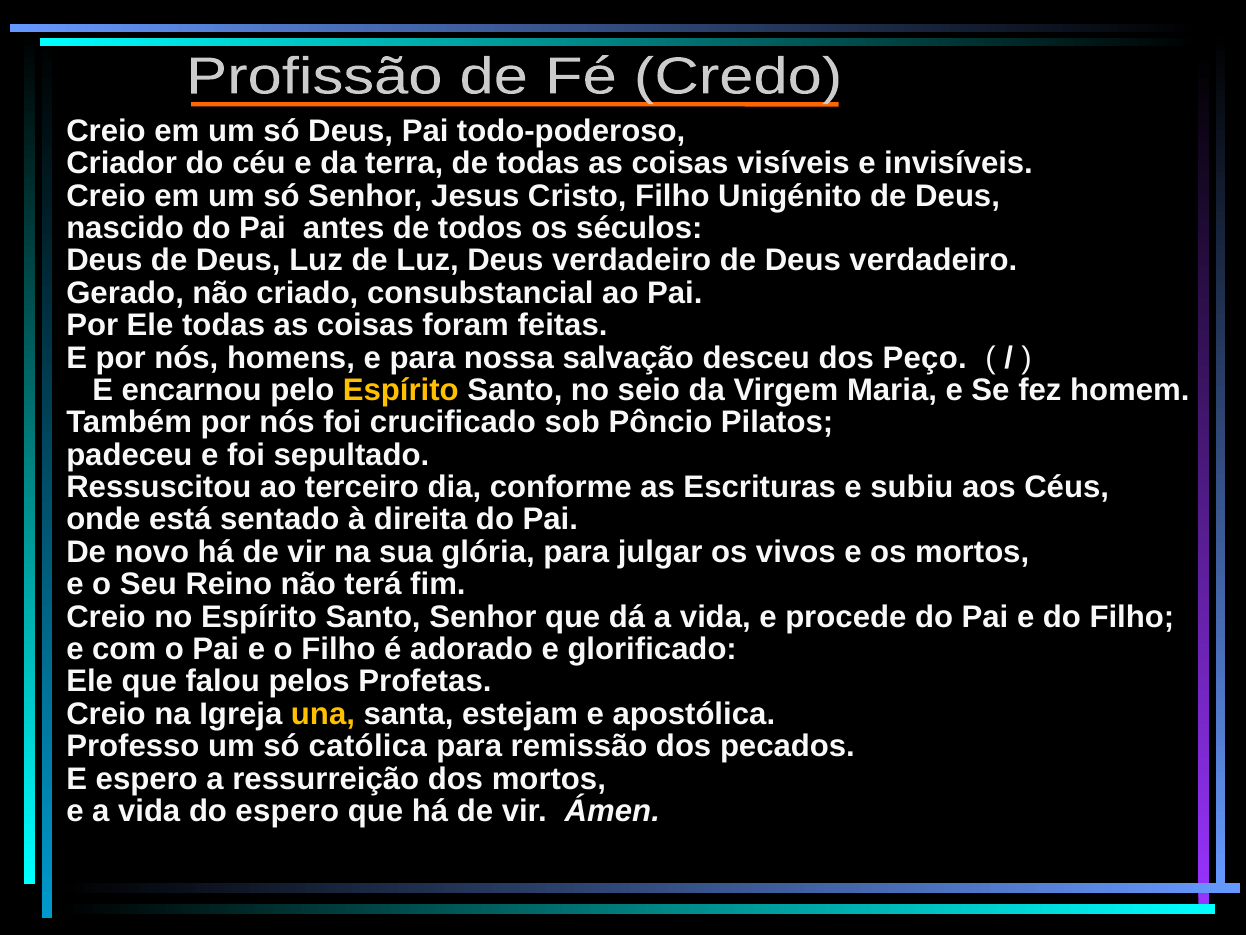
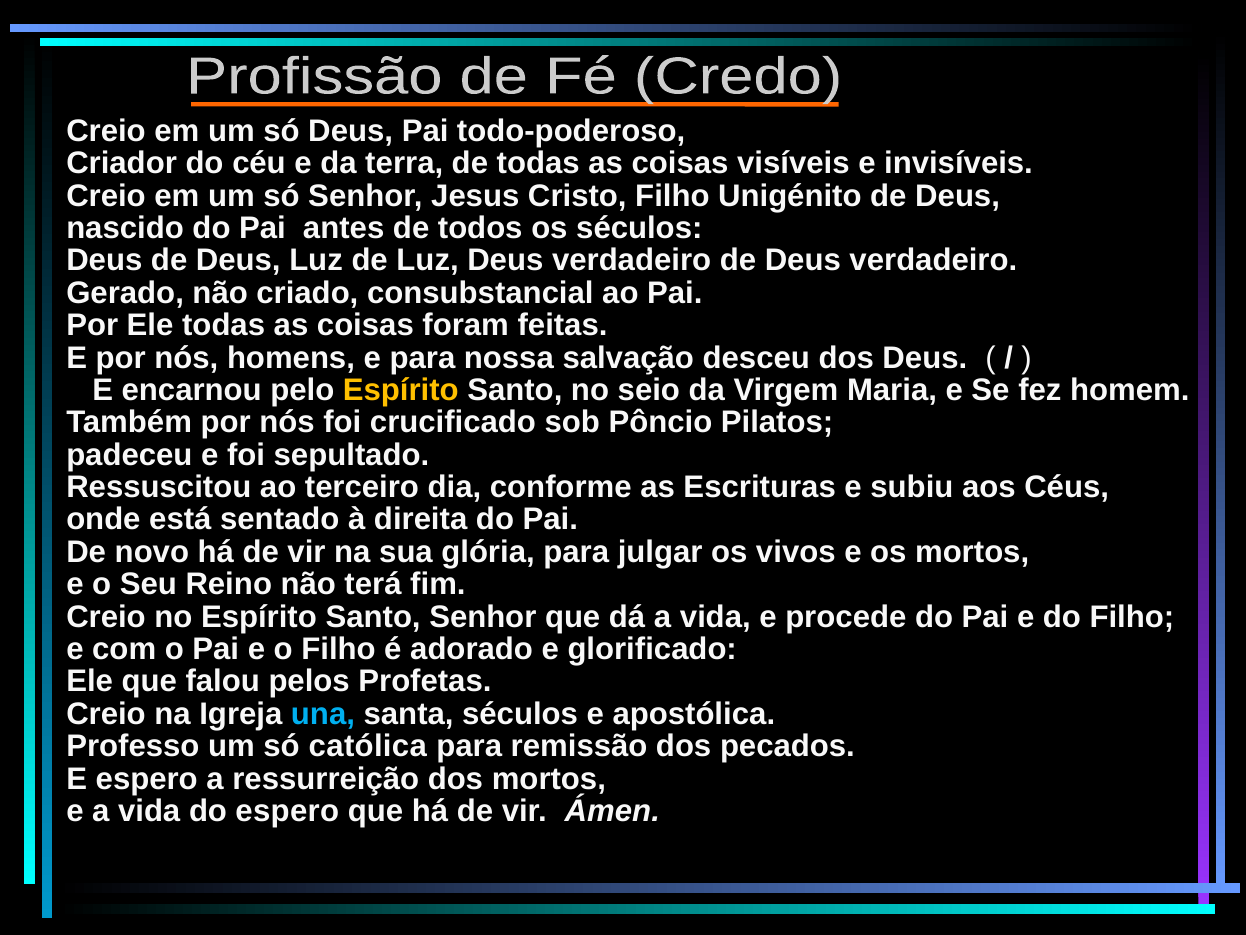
dos Peço: Peço -> Deus
una colour: yellow -> light blue
santa estejam: estejam -> séculos
